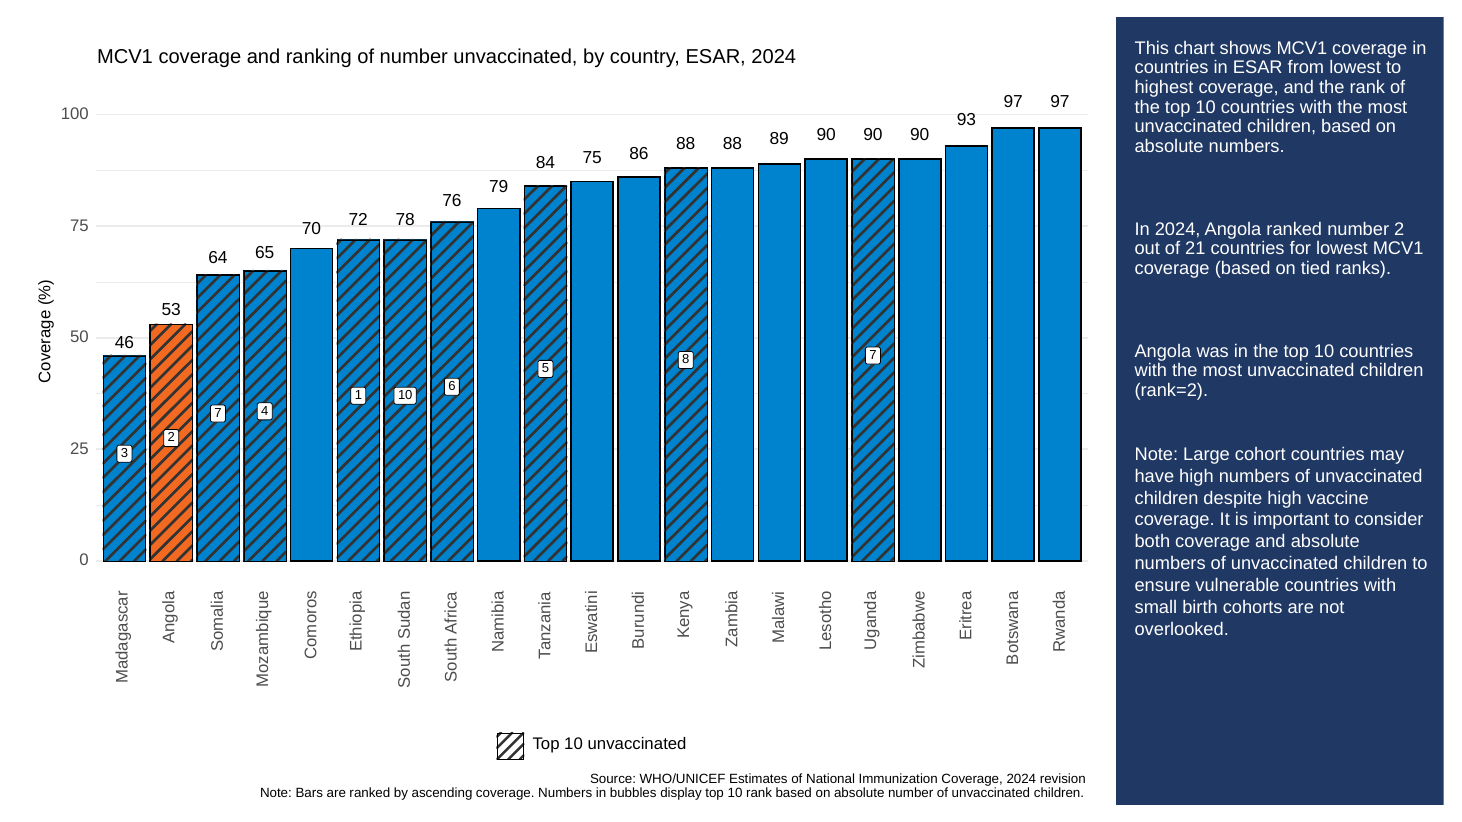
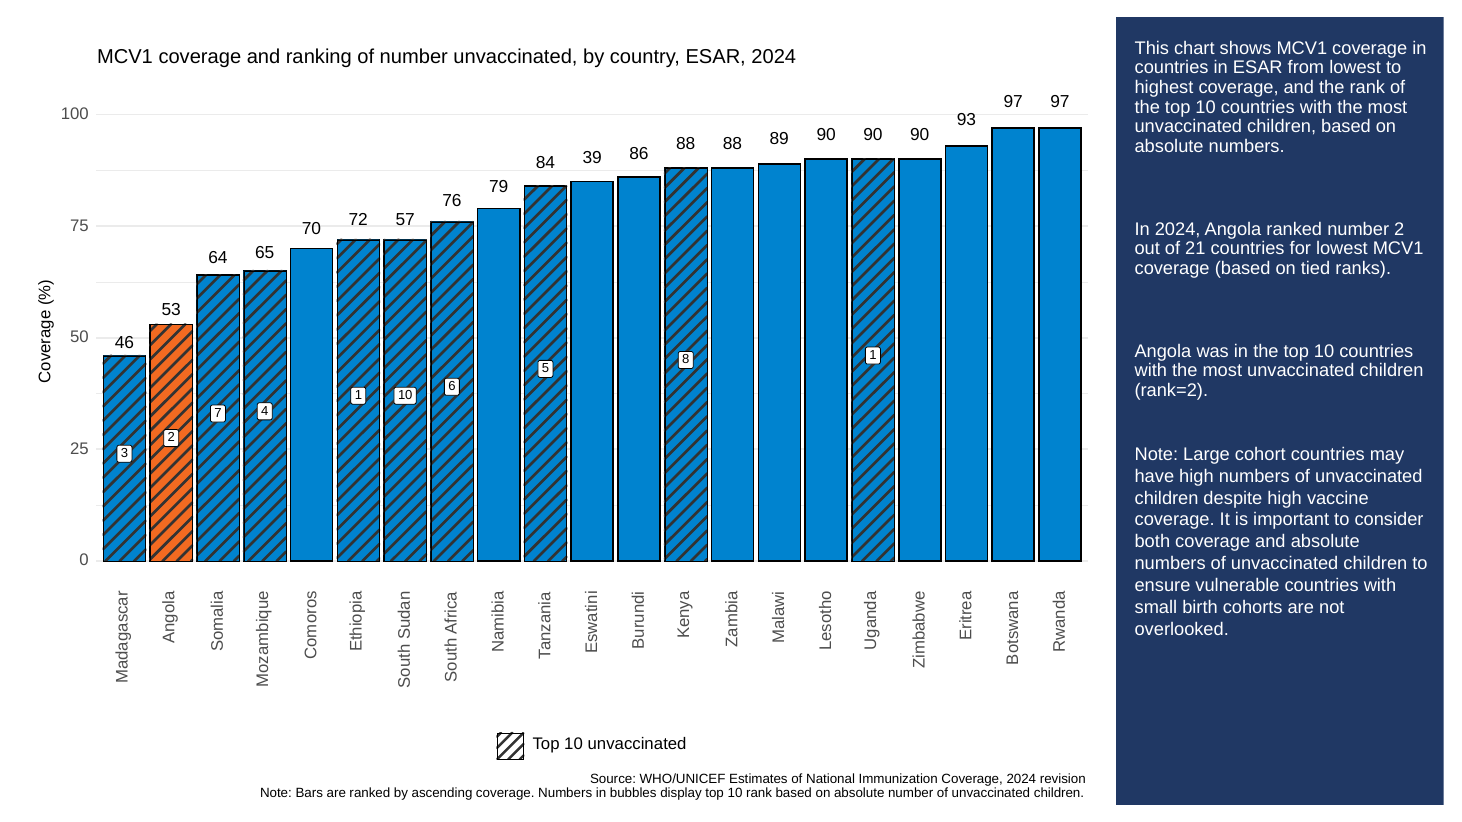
84 75: 75 -> 39
78: 78 -> 57
8 7: 7 -> 1
